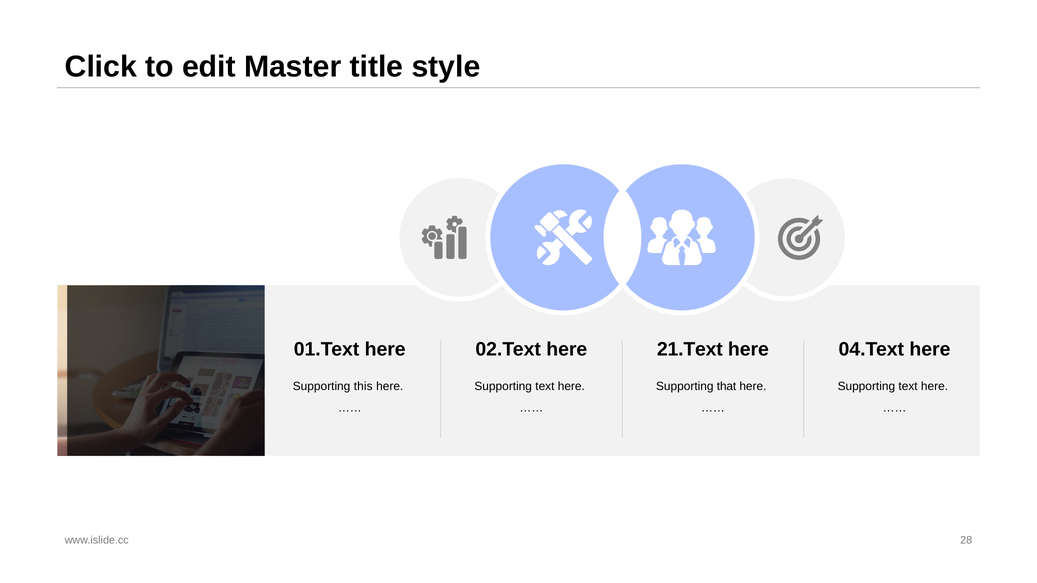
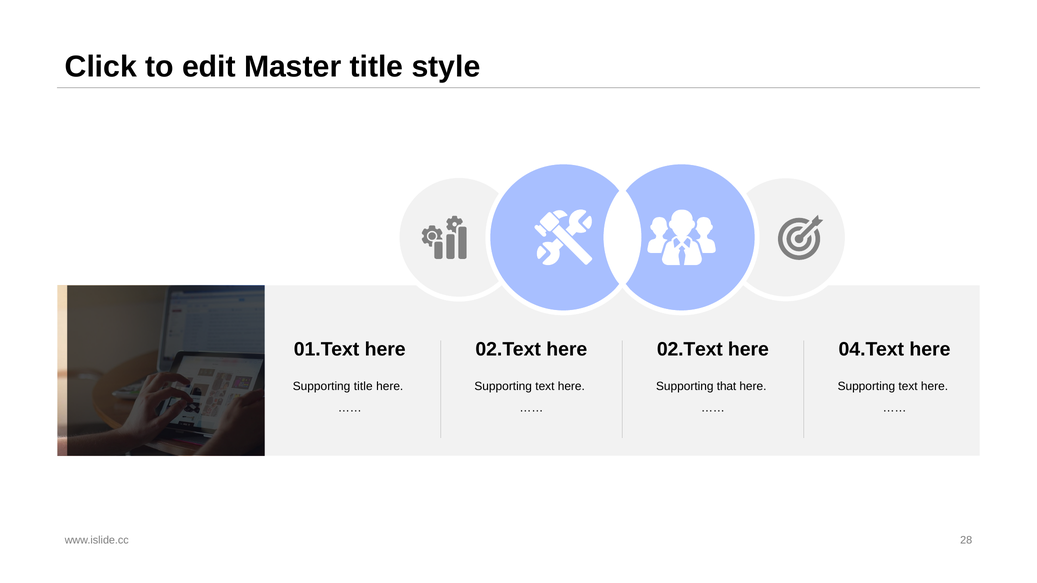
21.Text at (690, 349): 21.Text -> 02.Text
Supporting this: this -> title
